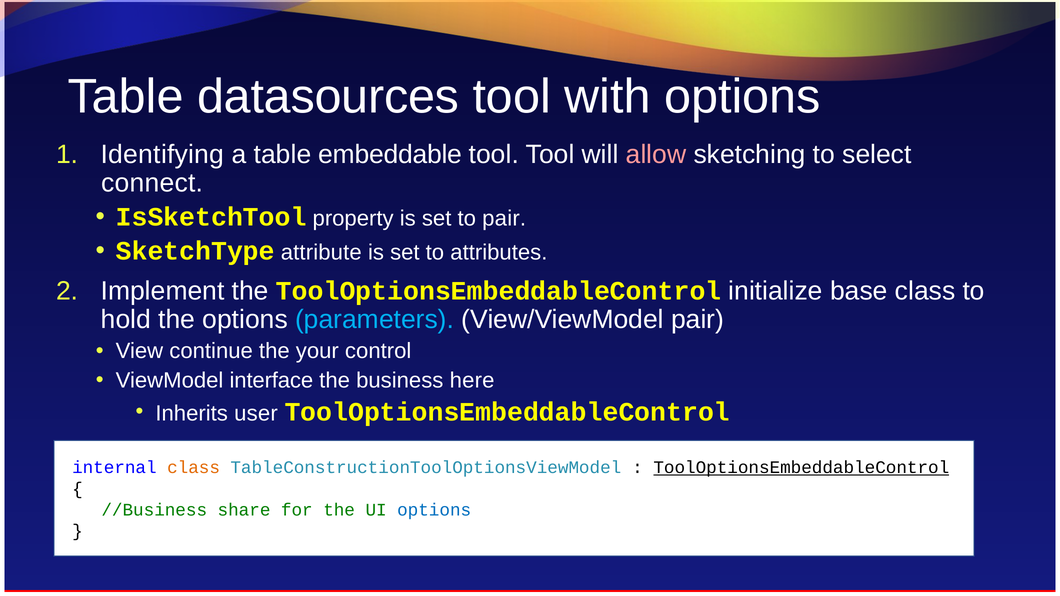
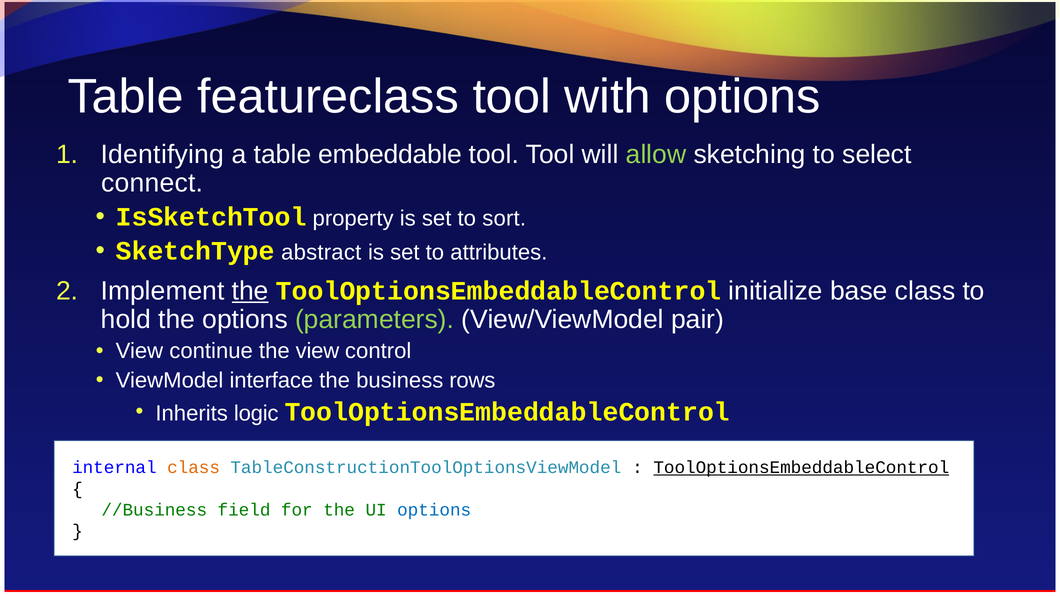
datasources: datasources -> featureclass
allow colour: pink -> light green
to pair: pair -> sort
attribute: attribute -> abstract
the at (250, 291) underline: none -> present
parameters colour: light blue -> light green
the your: your -> view
here: here -> rows
user: user -> logic
share: share -> field
